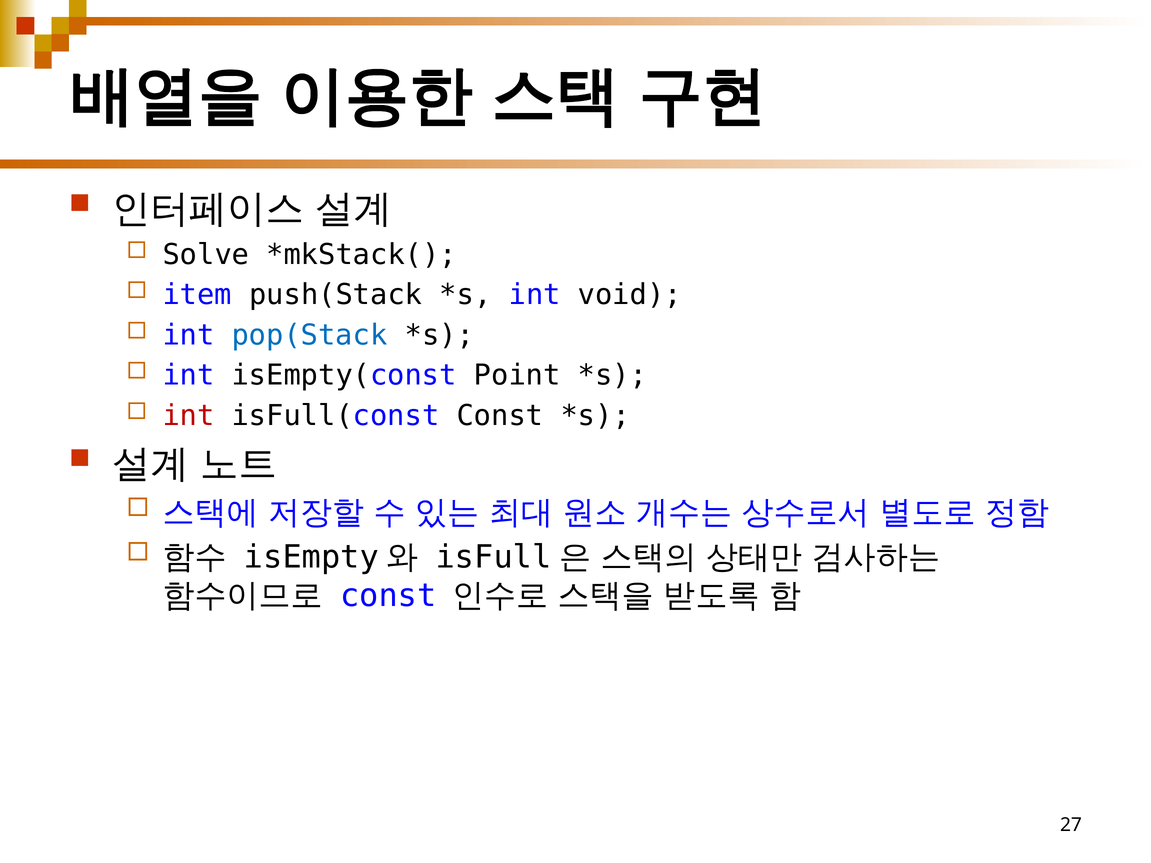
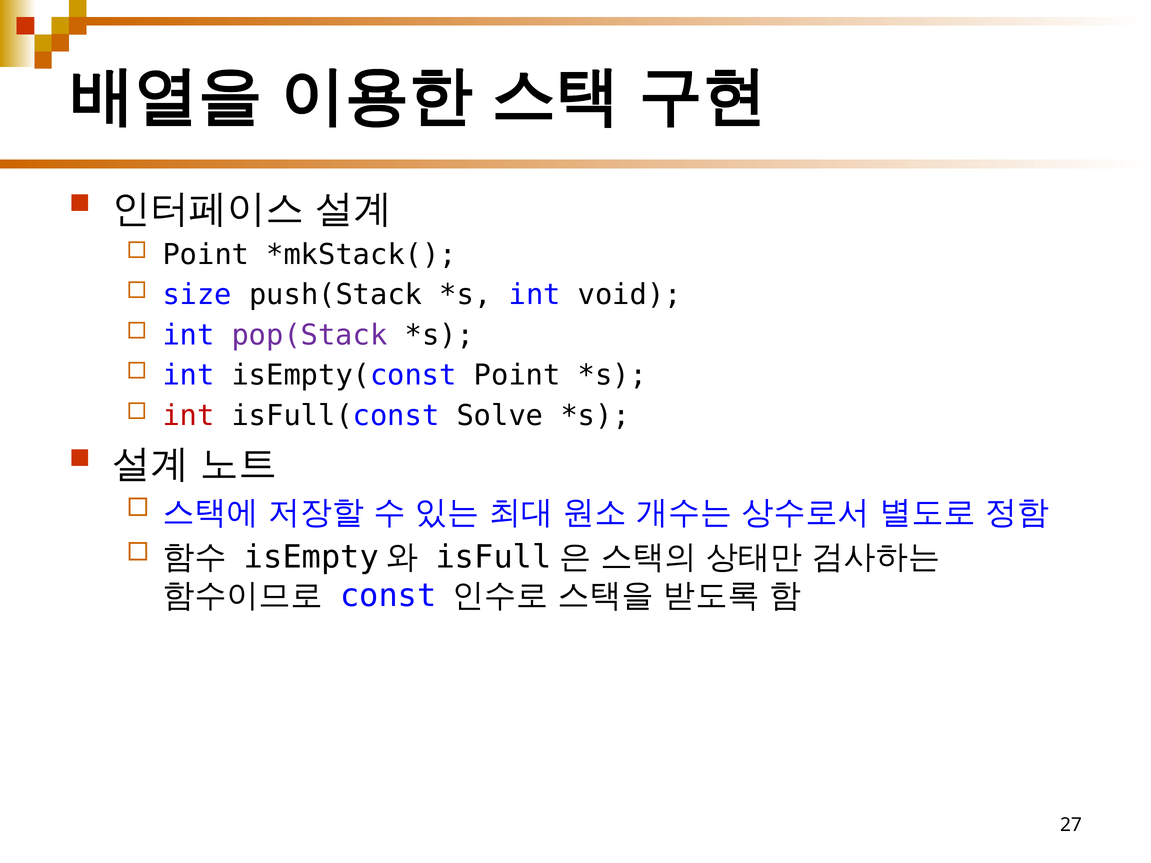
Solve at (206, 255): Solve -> Point
item: item -> size
pop(Stack colour: blue -> purple
isFull(const Const: Const -> Solve
